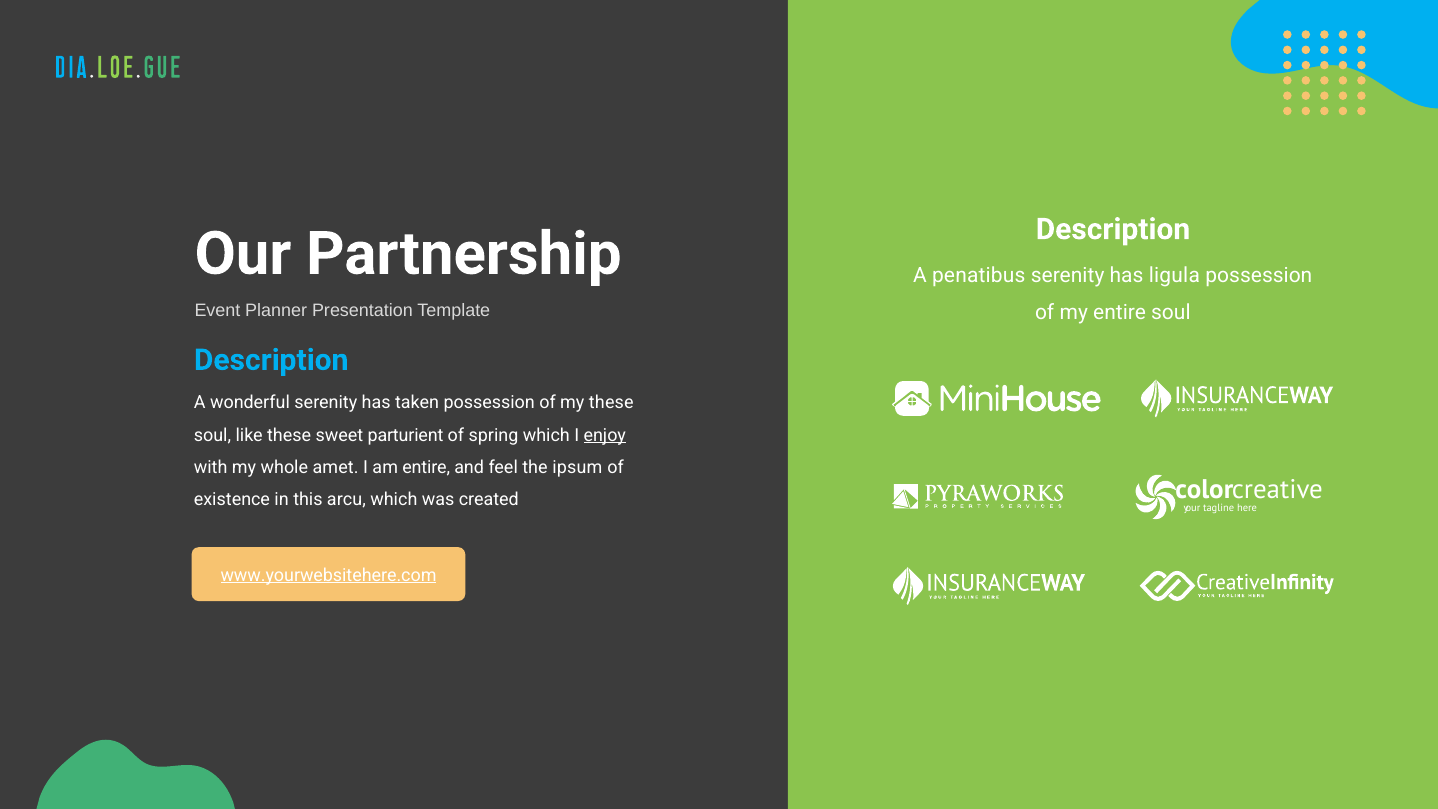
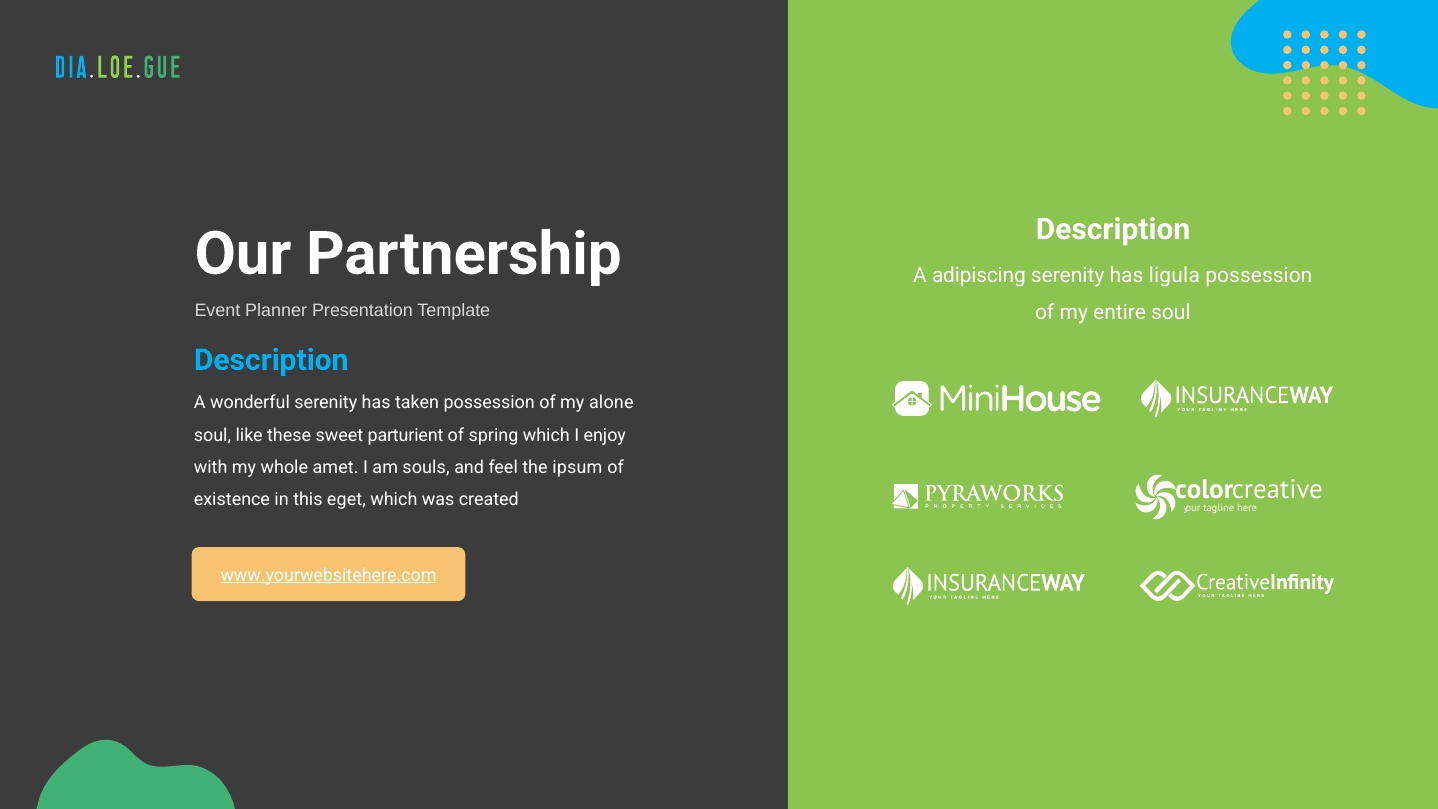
penatibus: penatibus -> adipiscing
my these: these -> alone
enjoy underline: present -> none
am entire: entire -> souls
arcu: arcu -> eget
